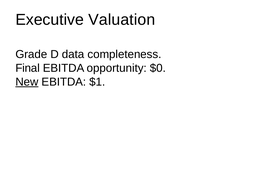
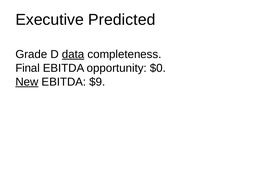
Valuation: Valuation -> Predicted
data underline: none -> present
$1: $1 -> $9
